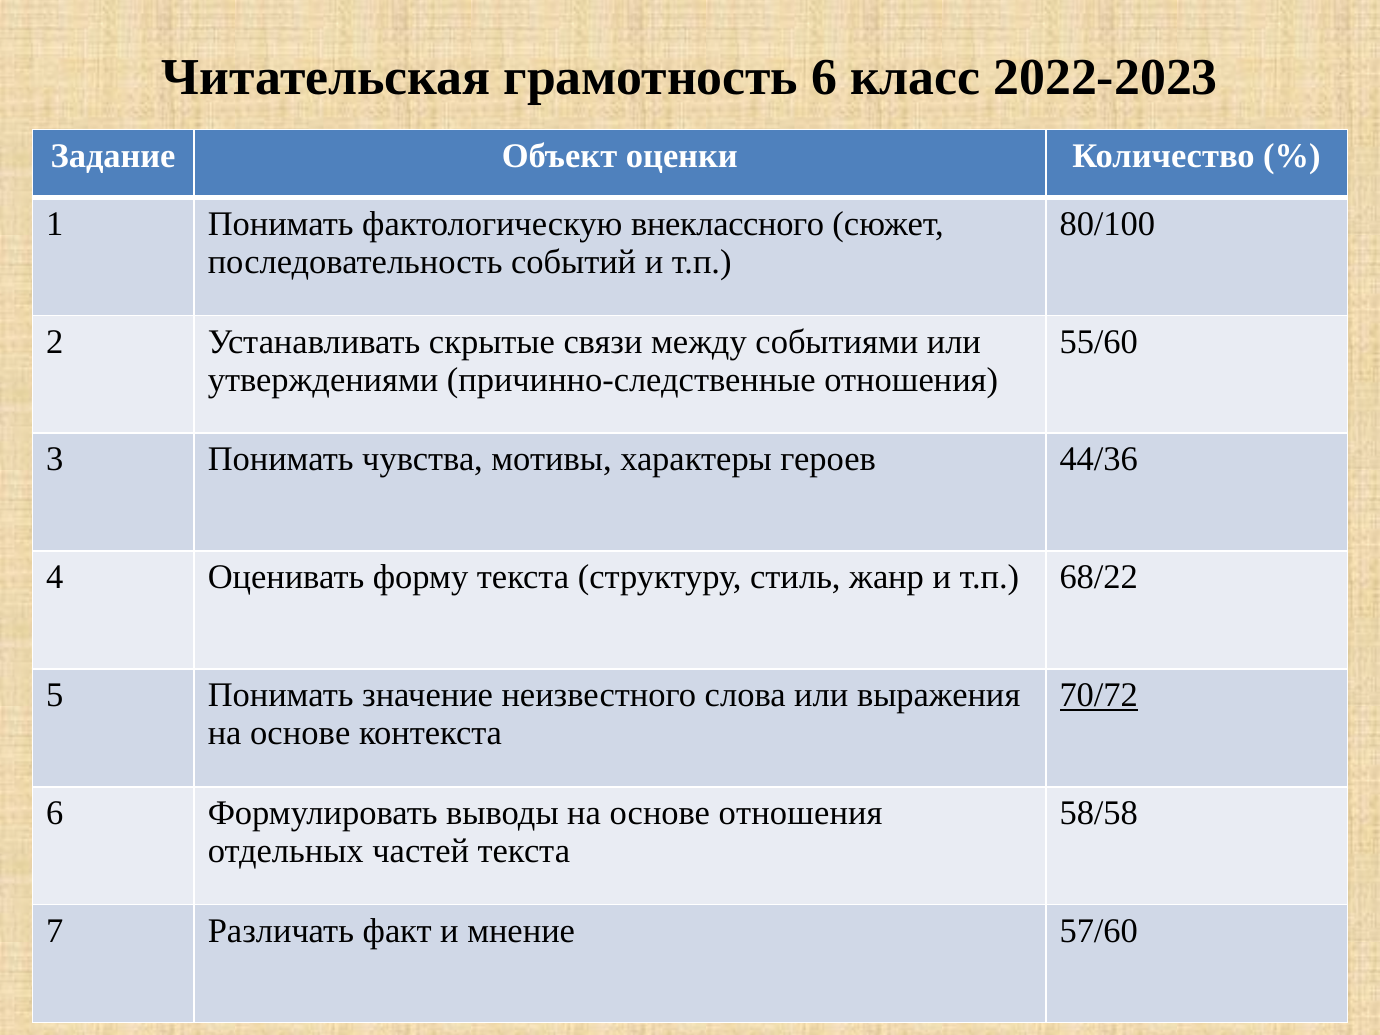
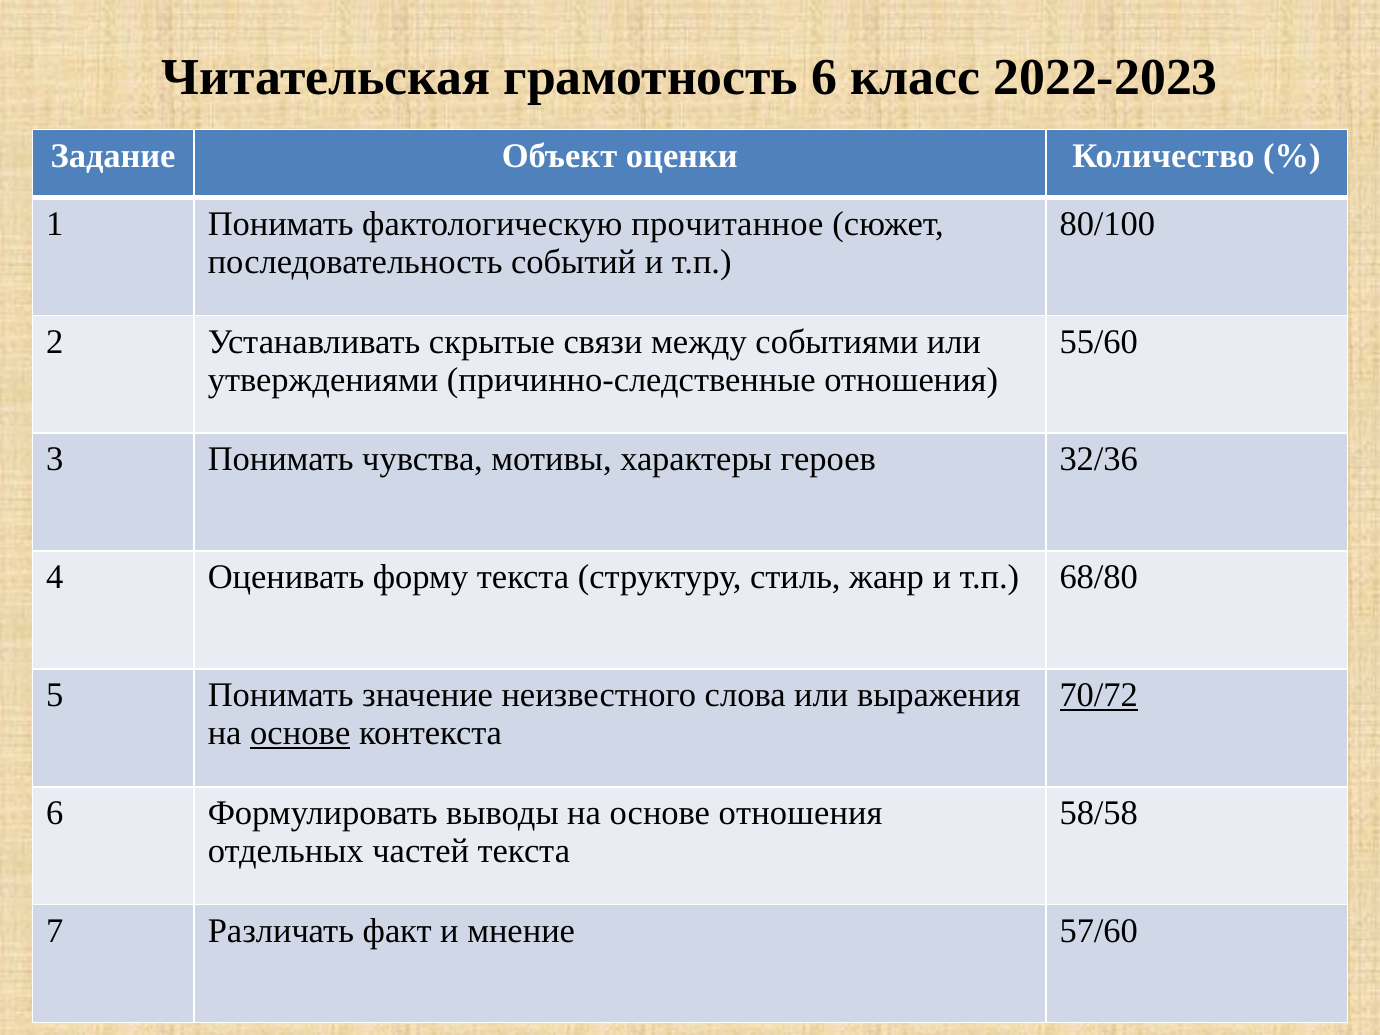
внеклассного: внеклассного -> прочитанное
44/36: 44/36 -> 32/36
68/22: 68/22 -> 68/80
основе at (300, 733) underline: none -> present
